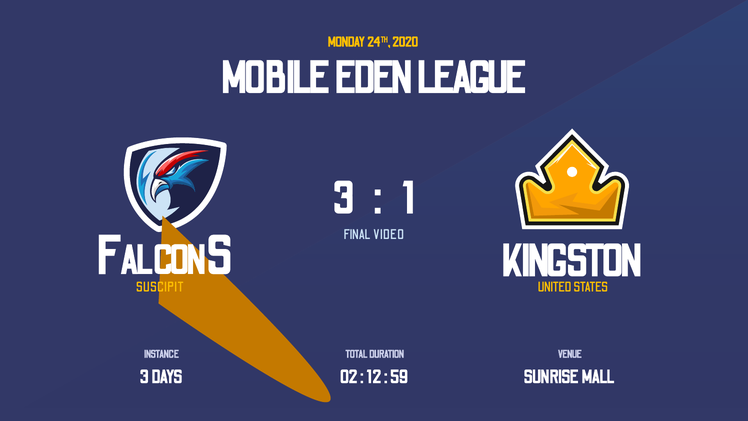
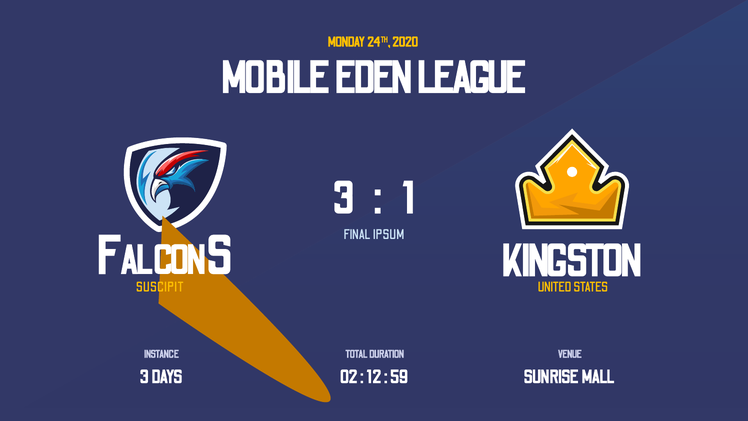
VIDEO: VIDEO -> IPSUM
